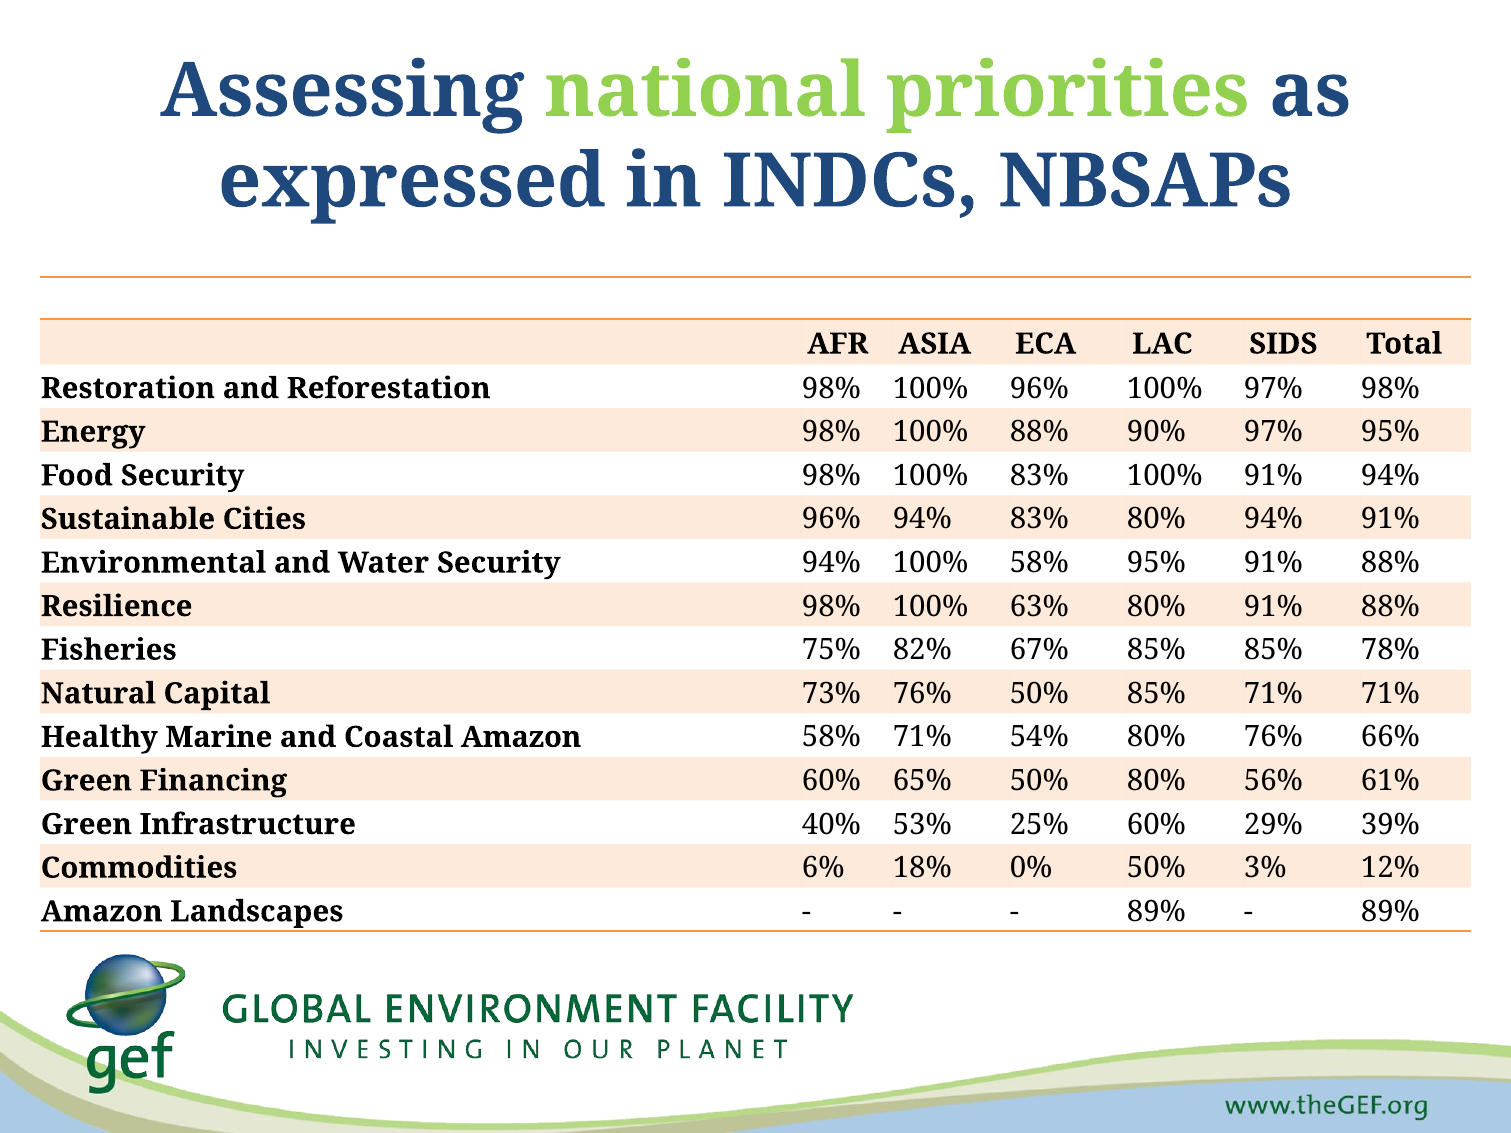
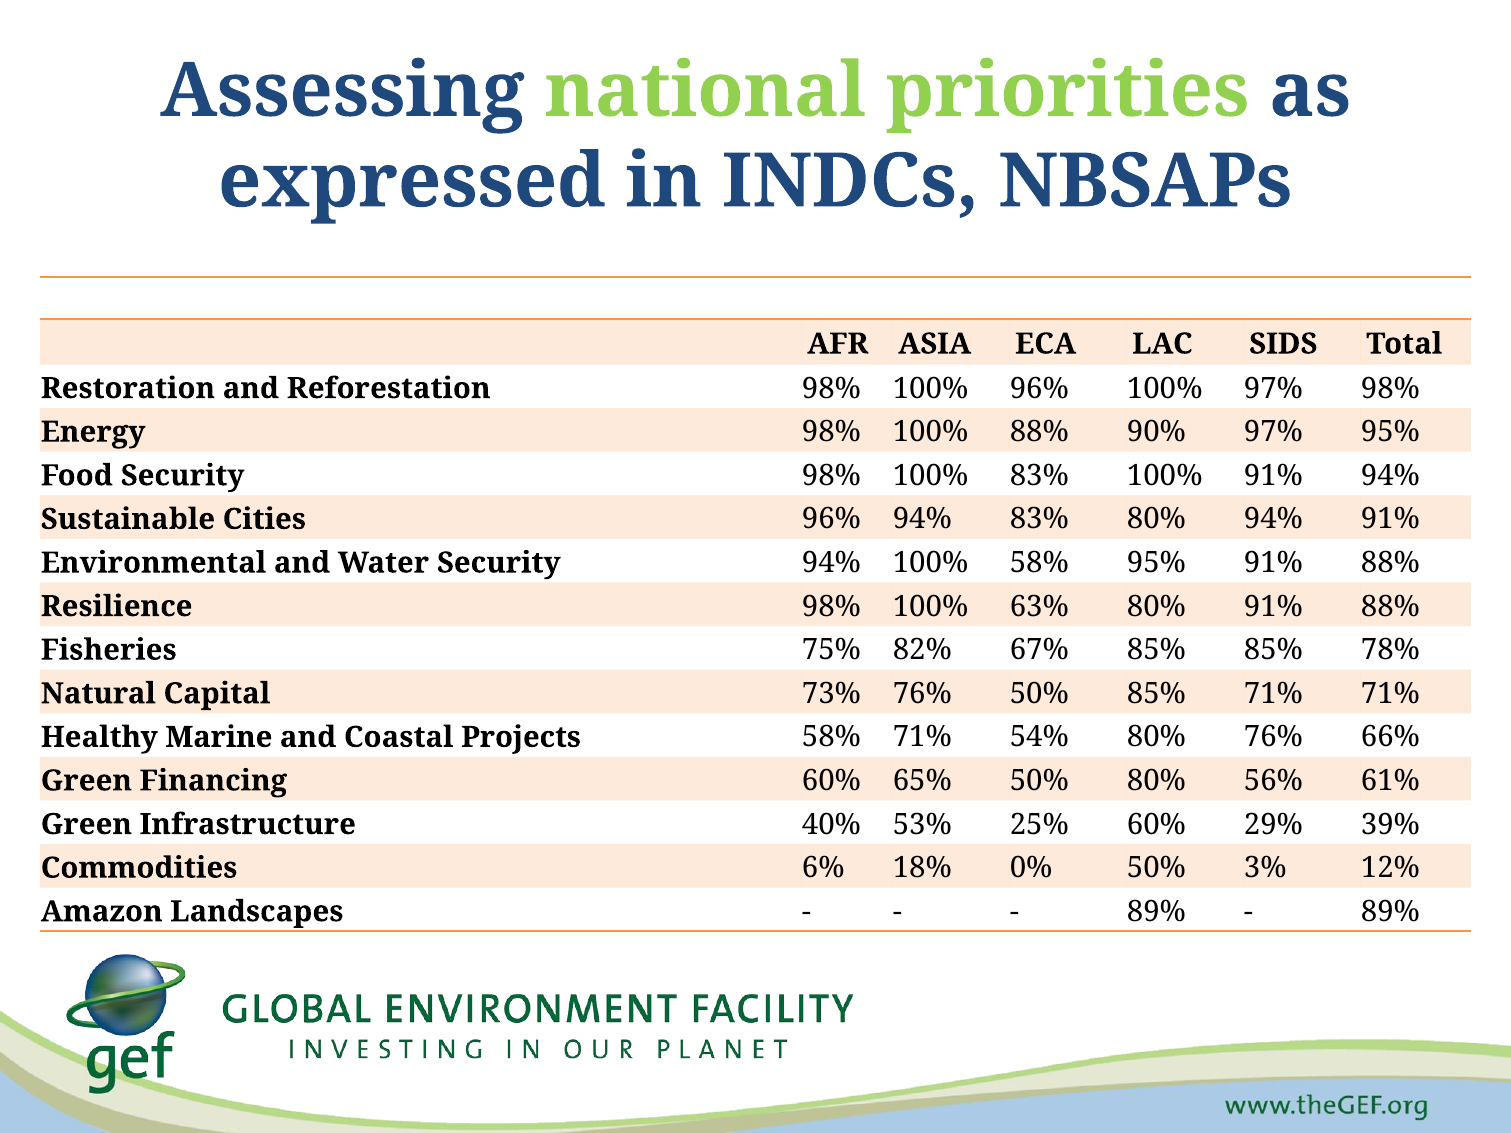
Coastal Amazon: Amazon -> Projects
